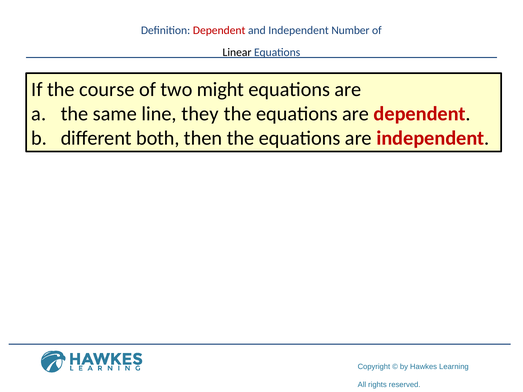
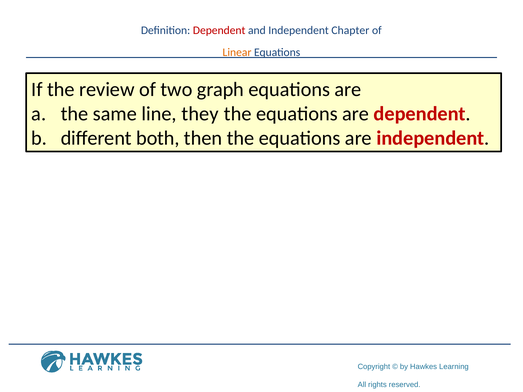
Number: Number -> Chapter
Linear colour: black -> orange
course: course -> review
might: might -> graph
